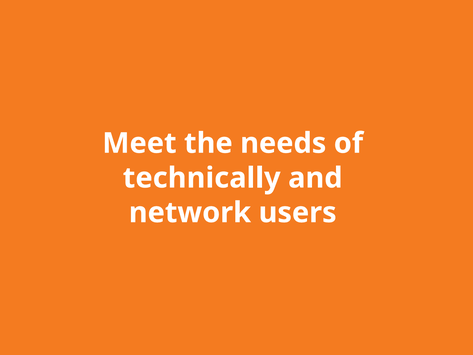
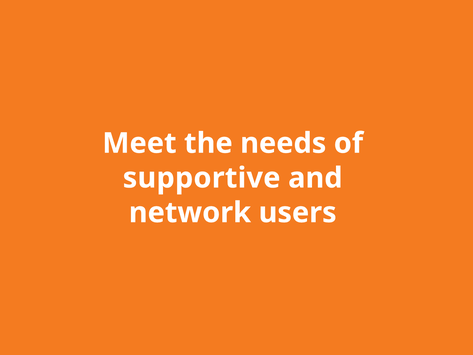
technically: technically -> supportive
